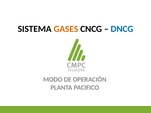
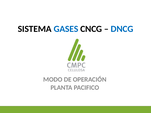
GASES colour: orange -> blue
